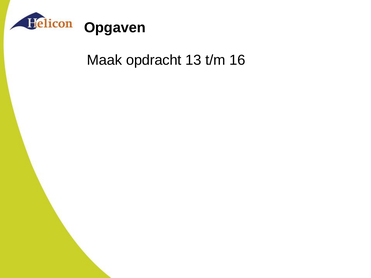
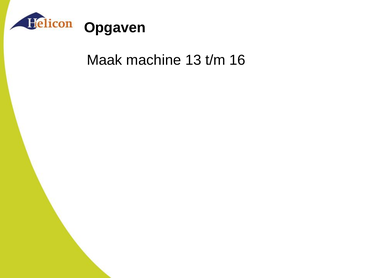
opdracht: opdracht -> machine
